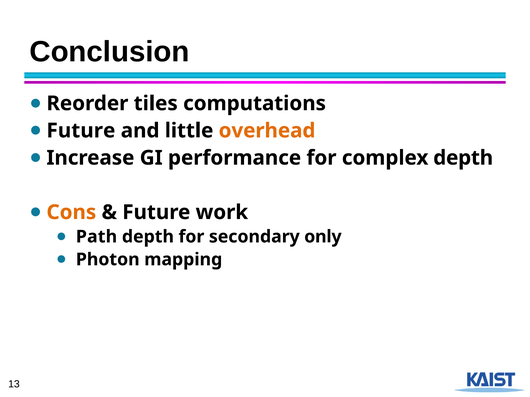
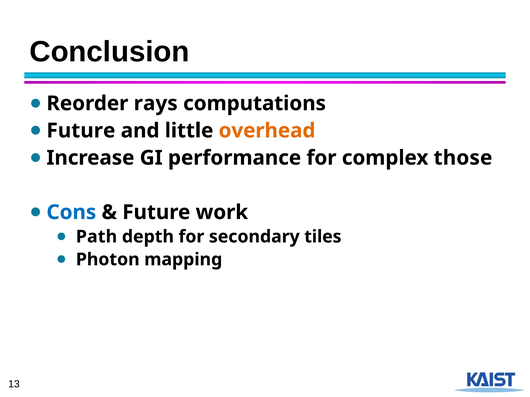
tiles: tiles -> rays
complex depth: depth -> those
Cons colour: orange -> blue
only: only -> tiles
